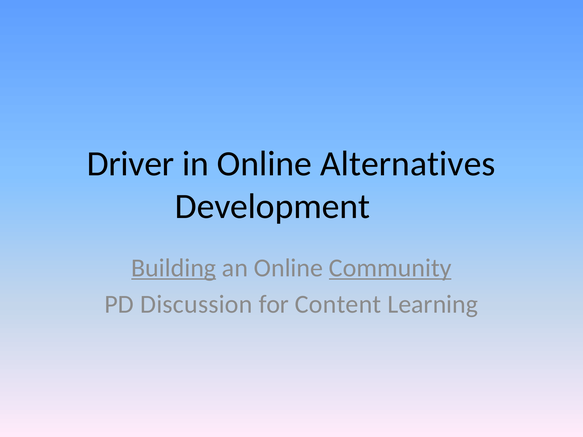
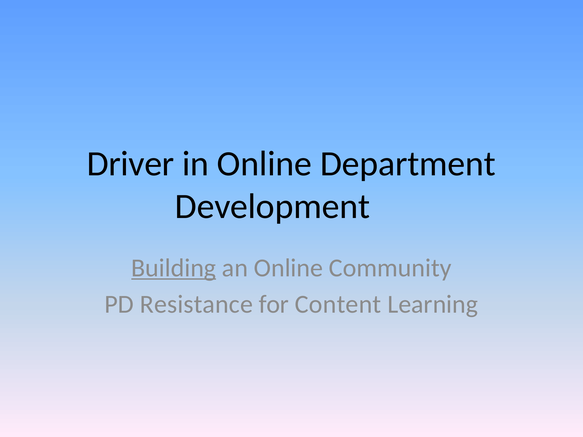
Alternatives: Alternatives -> Department
Community underline: present -> none
Discussion: Discussion -> Resistance
